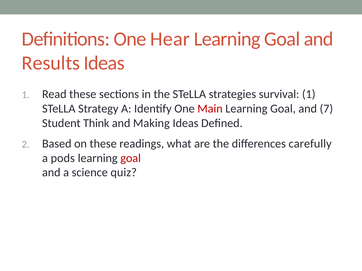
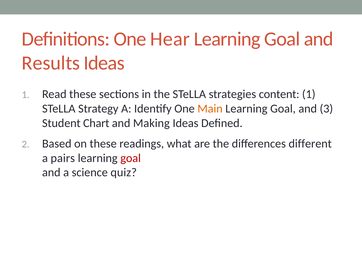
survival: survival -> content
Main colour: red -> orange
7: 7 -> 3
Think: Think -> Chart
carefully: carefully -> different
pods: pods -> pairs
